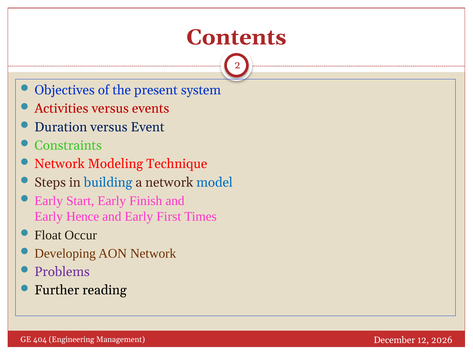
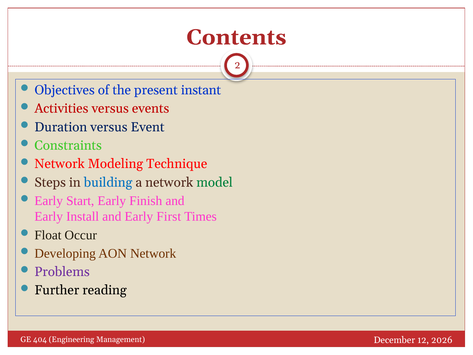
system: system -> instant
model colour: blue -> green
Hence: Hence -> Install
